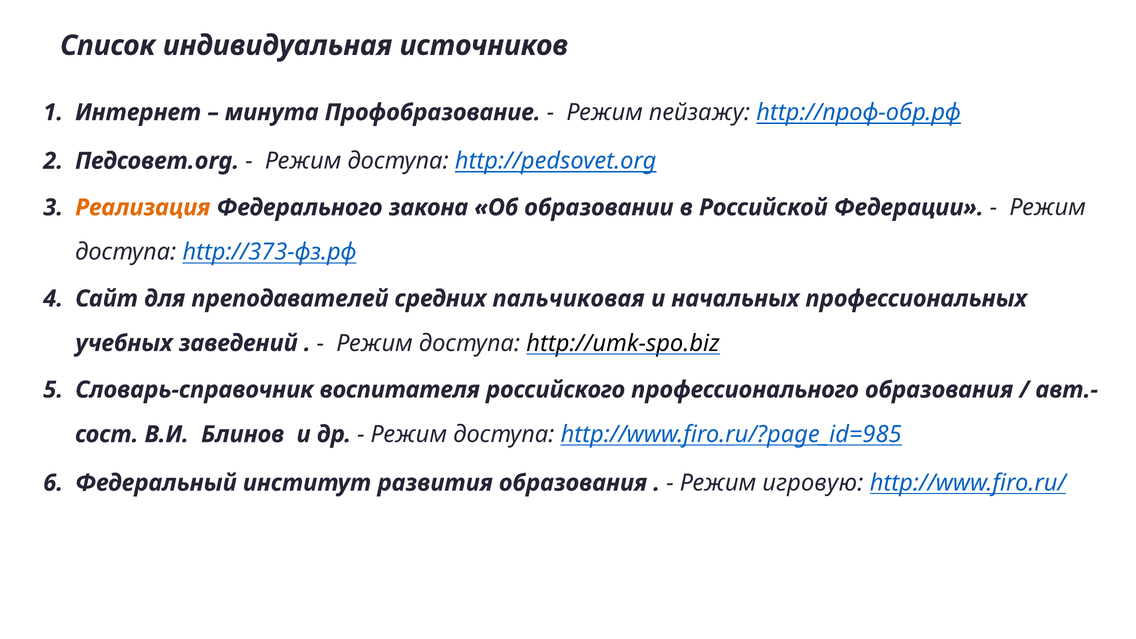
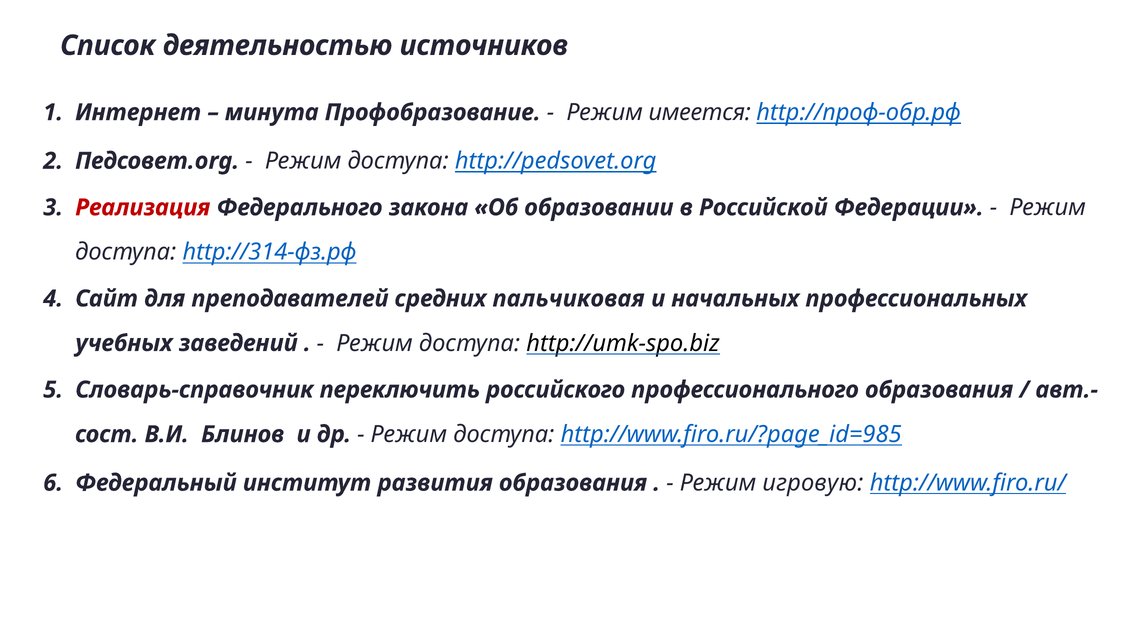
индивидуальная: индивидуальная -> деятельностью
пейзажу: пейзажу -> имеется
Реализация colour: orange -> red
http://373-фз.рф: http://373-фз.рф -> http://314-фз.рф
воспитателя: воспитателя -> переключить
